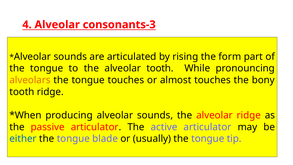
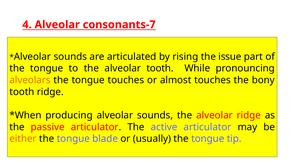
consonants-3: consonants-3 -> consonants-7
form: form -> issue
either colour: blue -> orange
